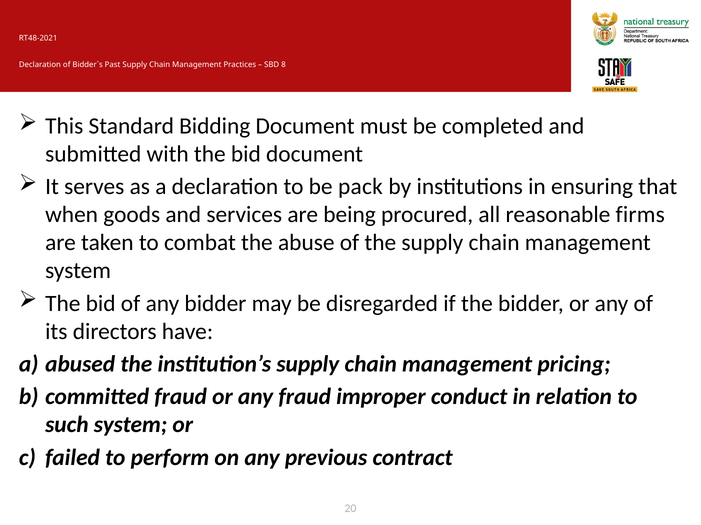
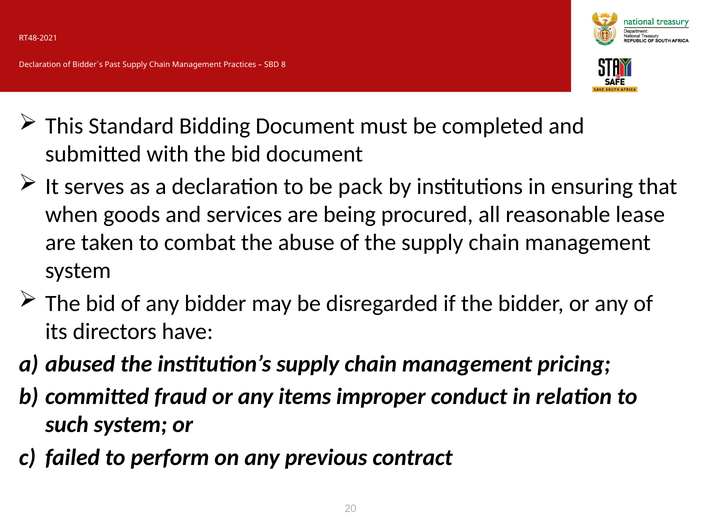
firms: firms -> lease
any fraud: fraud -> items
